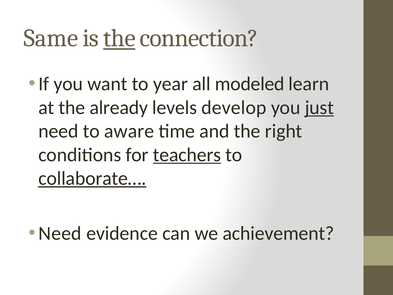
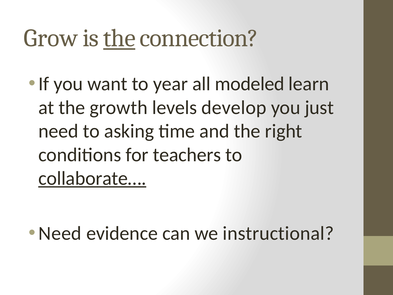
Same: Same -> Grow
already: already -> growth
just underline: present -> none
aware: aware -> asking
teachers underline: present -> none
achievement: achievement -> instructional
